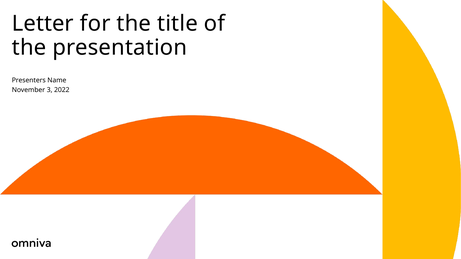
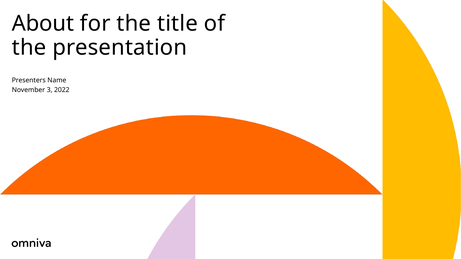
Letter: Letter -> About
